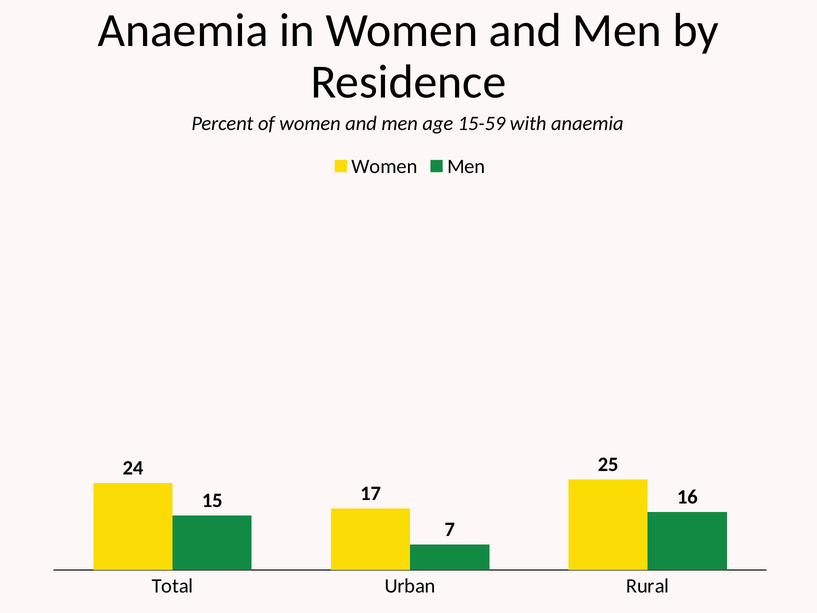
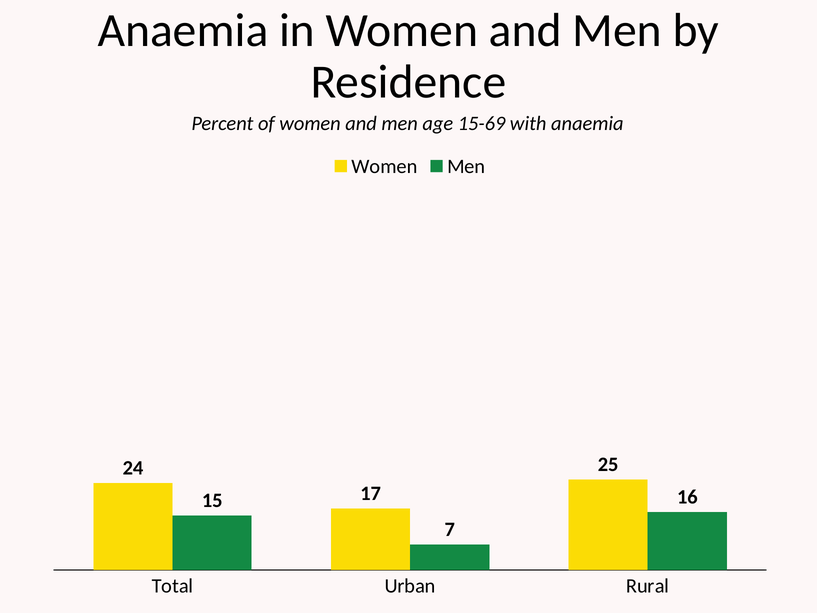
15-59: 15-59 -> 15-69
